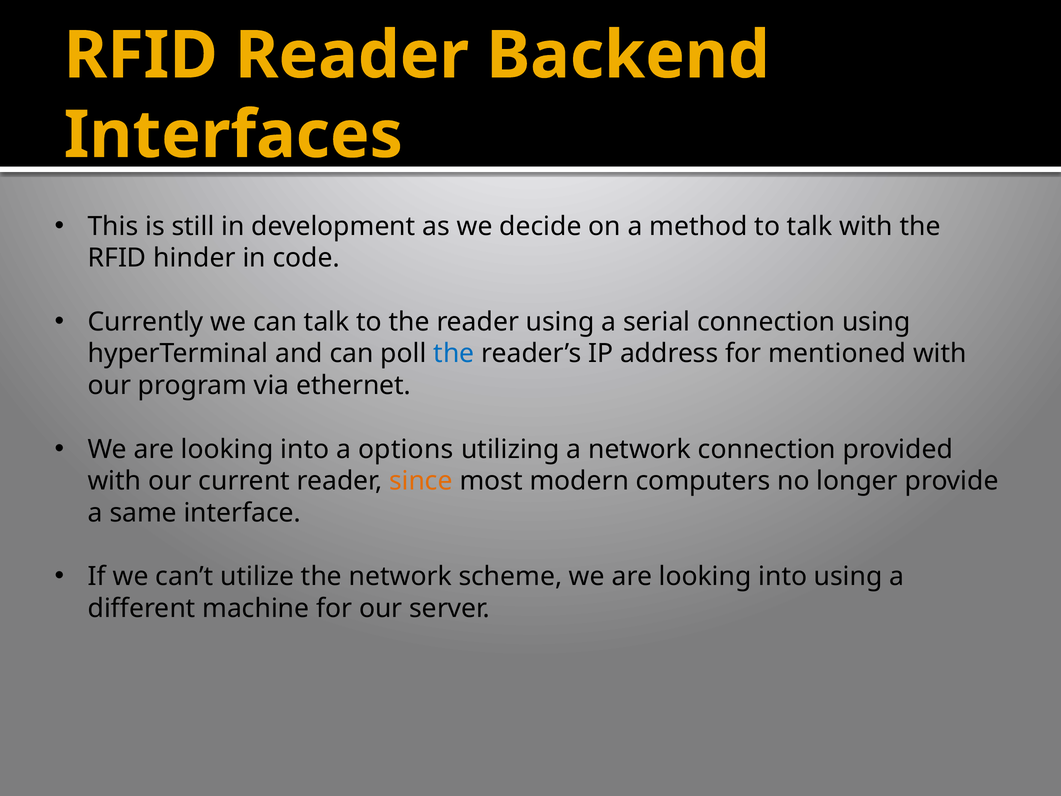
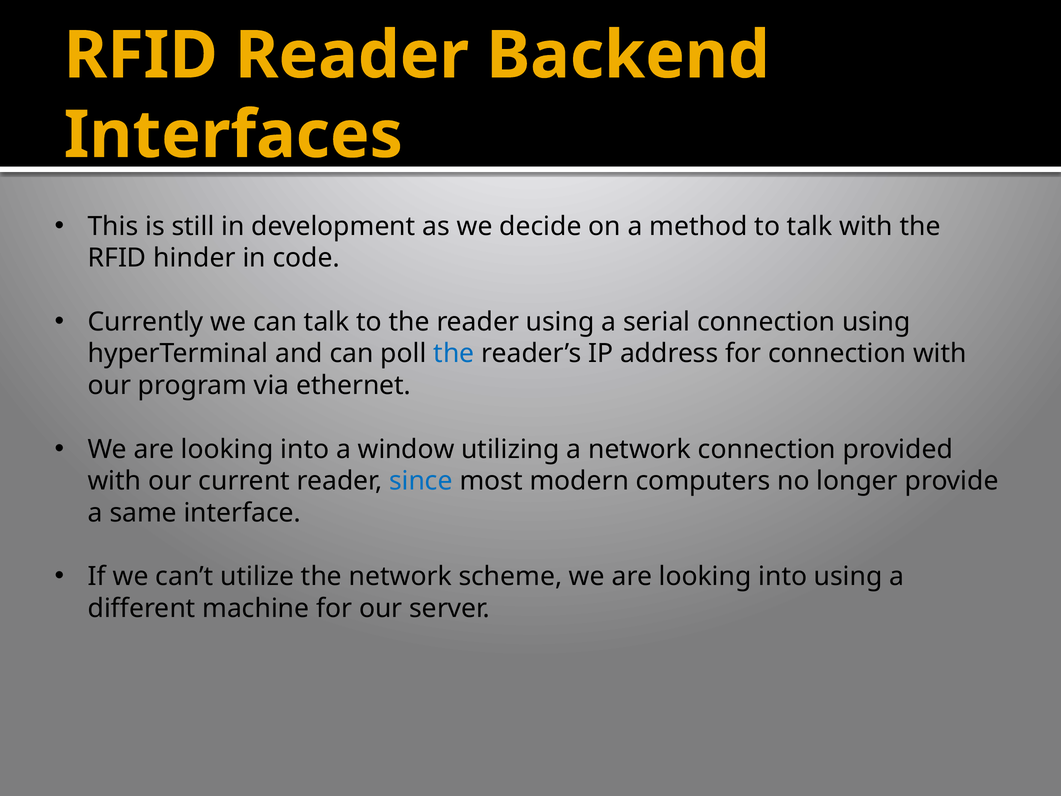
for mentioned: mentioned -> connection
options: options -> window
since colour: orange -> blue
